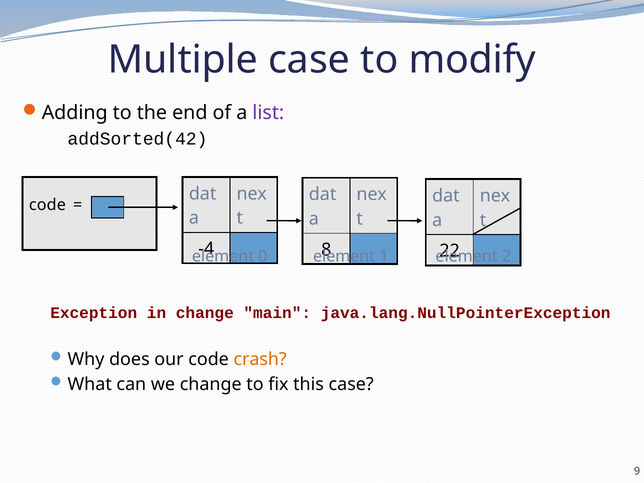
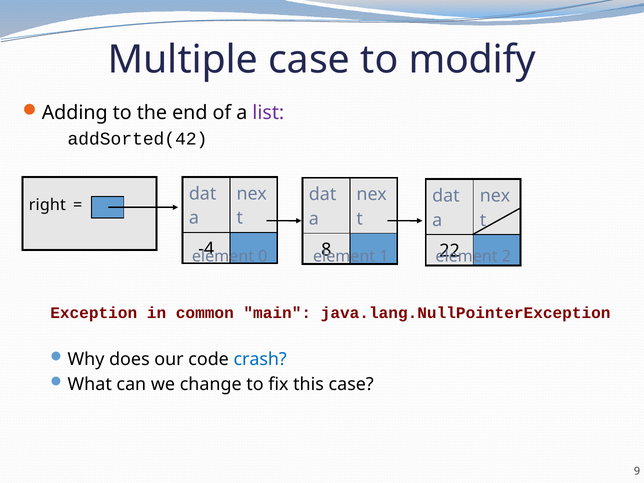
code at (47, 205): code -> right
in change: change -> common
crash colour: orange -> blue
